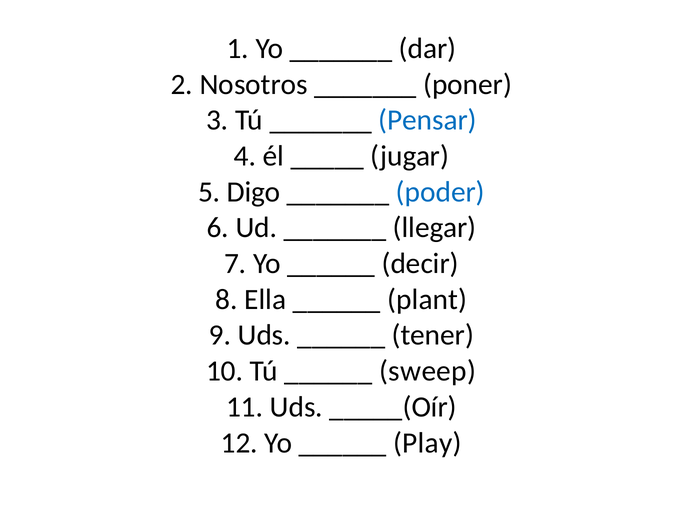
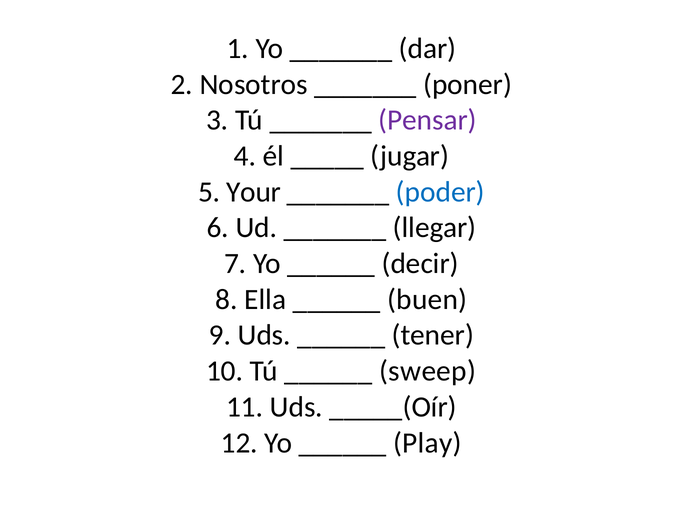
Pensar colour: blue -> purple
Digo: Digo -> Your
plant: plant -> buen
